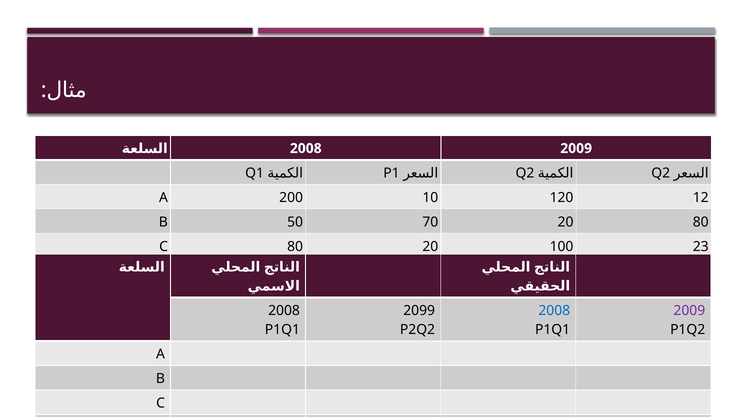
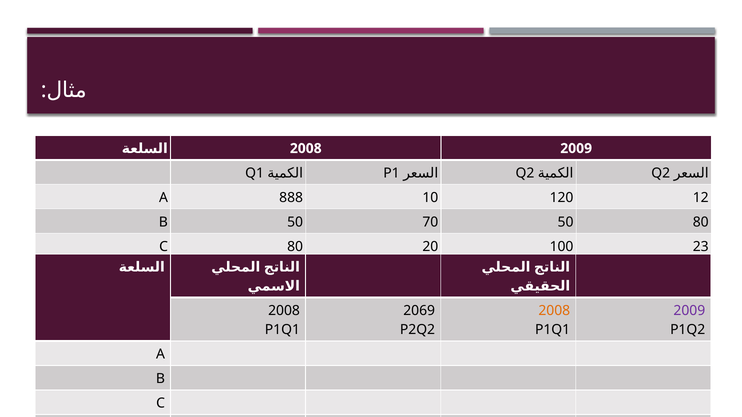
200: 200 -> 888
70 20: 20 -> 50
2099: 2099 -> 2069
2008 at (554, 311) colour: blue -> orange
